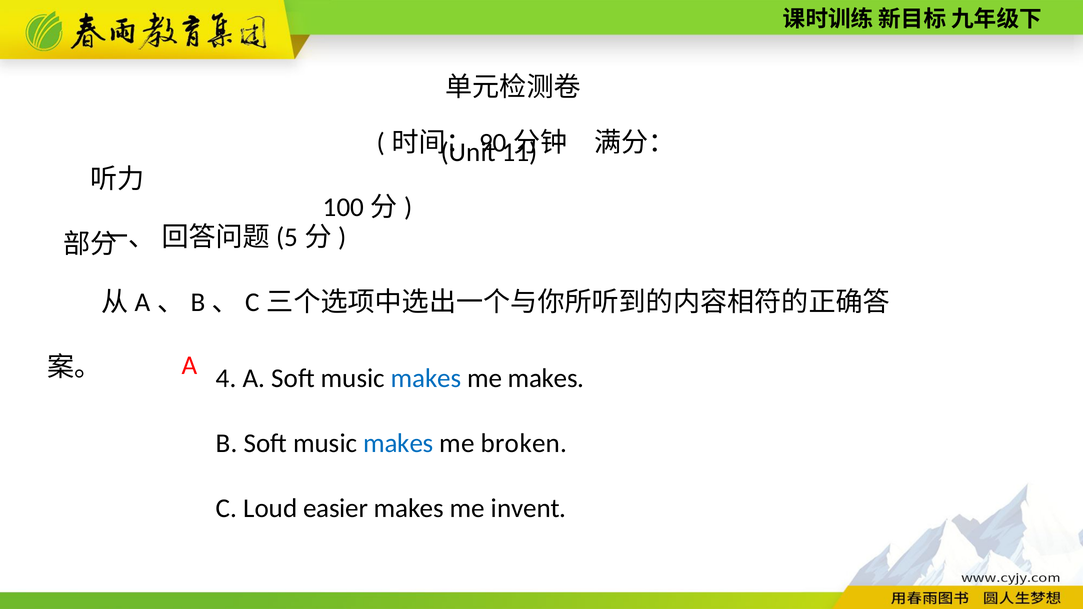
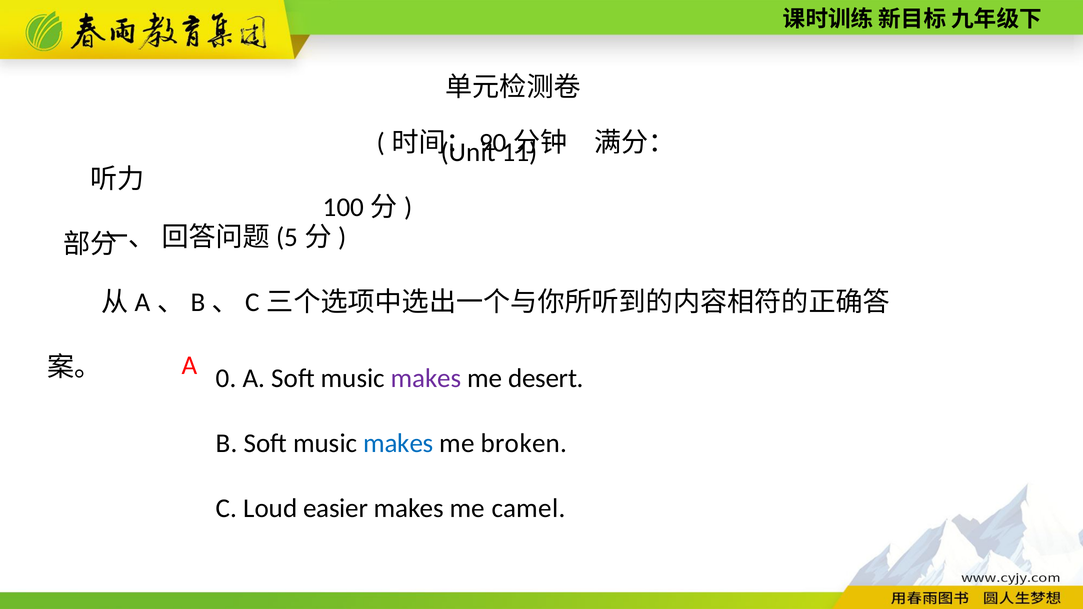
4: 4 -> 0
makes at (426, 378) colour: blue -> purple
me makes: makes -> desert
invent: invent -> camel
